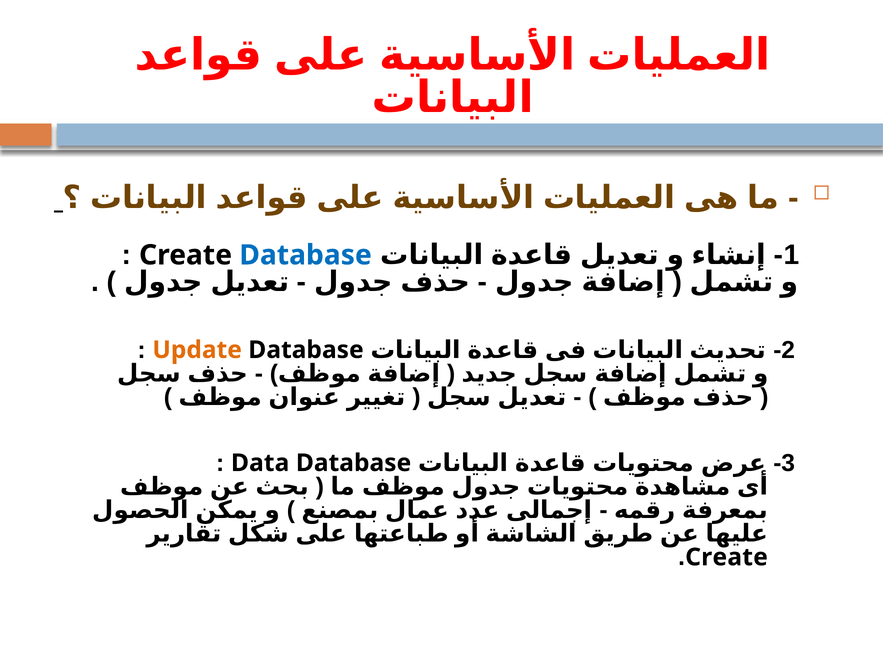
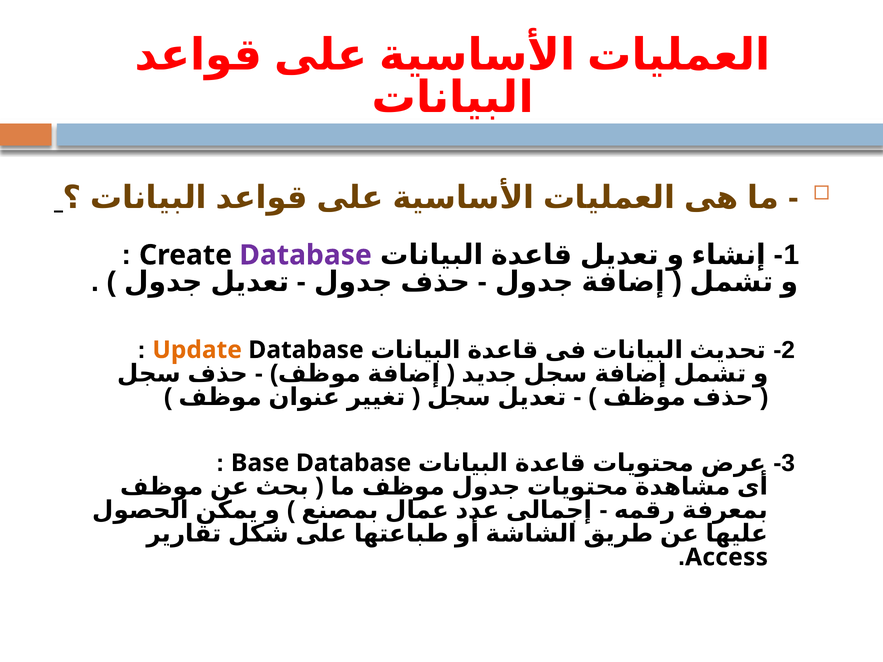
Database at (306, 255) colour: blue -> purple
Data: Data -> Base
Create at (727, 557): Create -> Access
